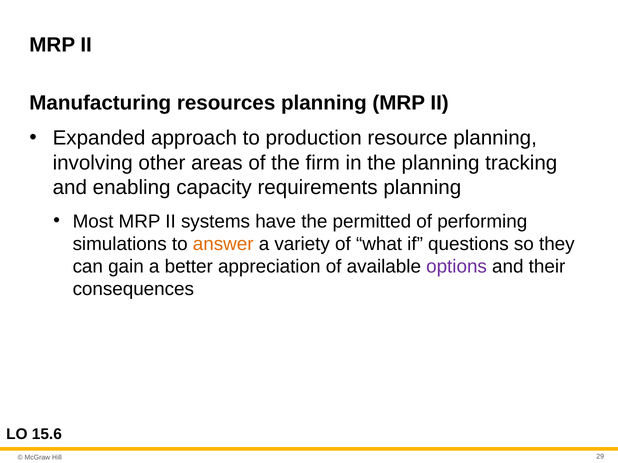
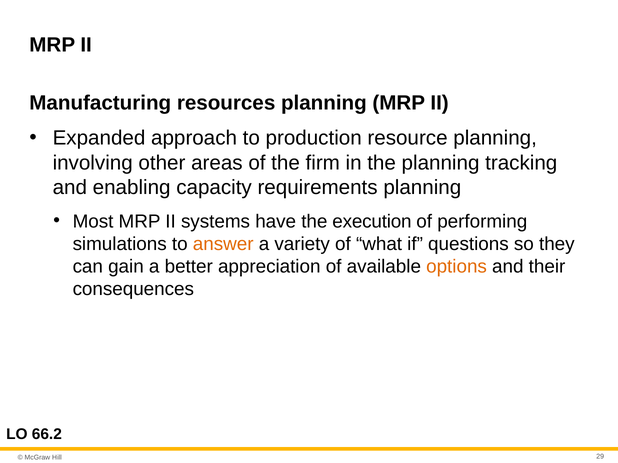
permitted: permitted -> execution
options colour: purple -> orange
15.6: 15.6 -> 66.2
